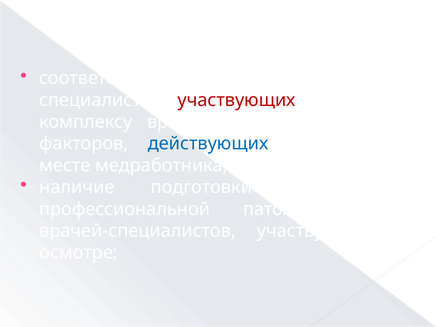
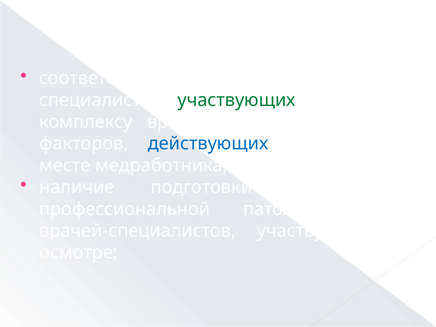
участвующих at (237, 100) colour: red -> green
